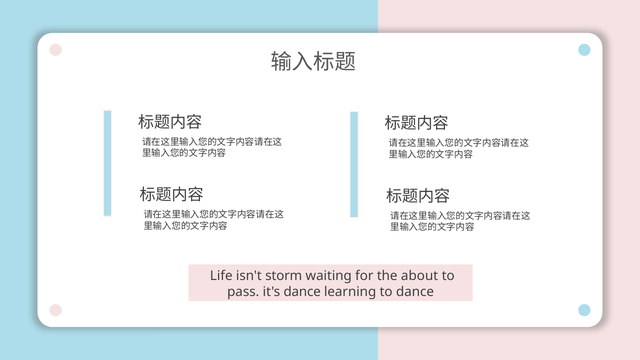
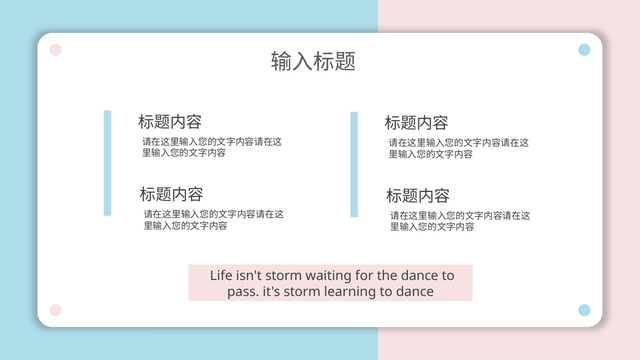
the about: about -> dance
it's dance: dance -> storm
